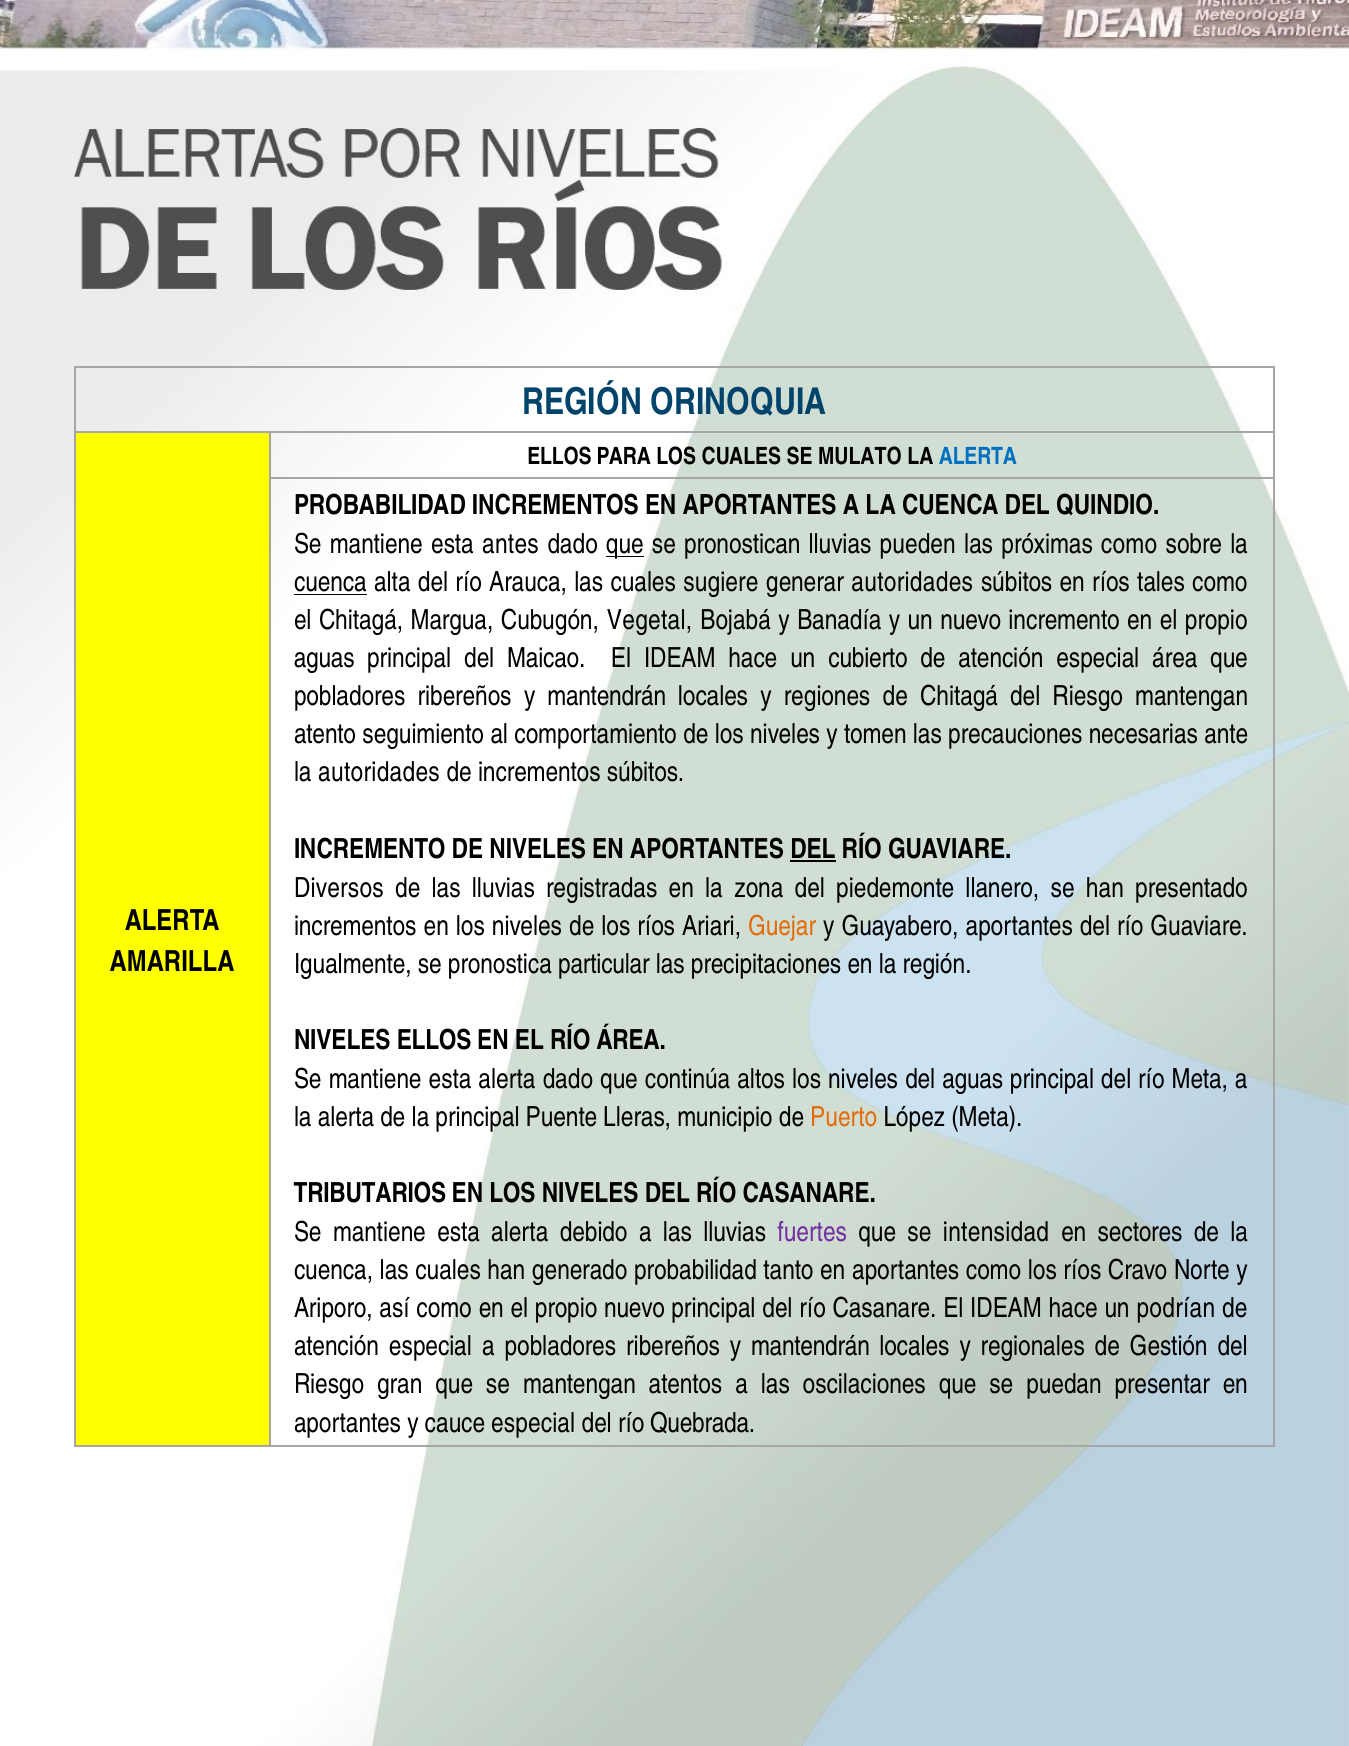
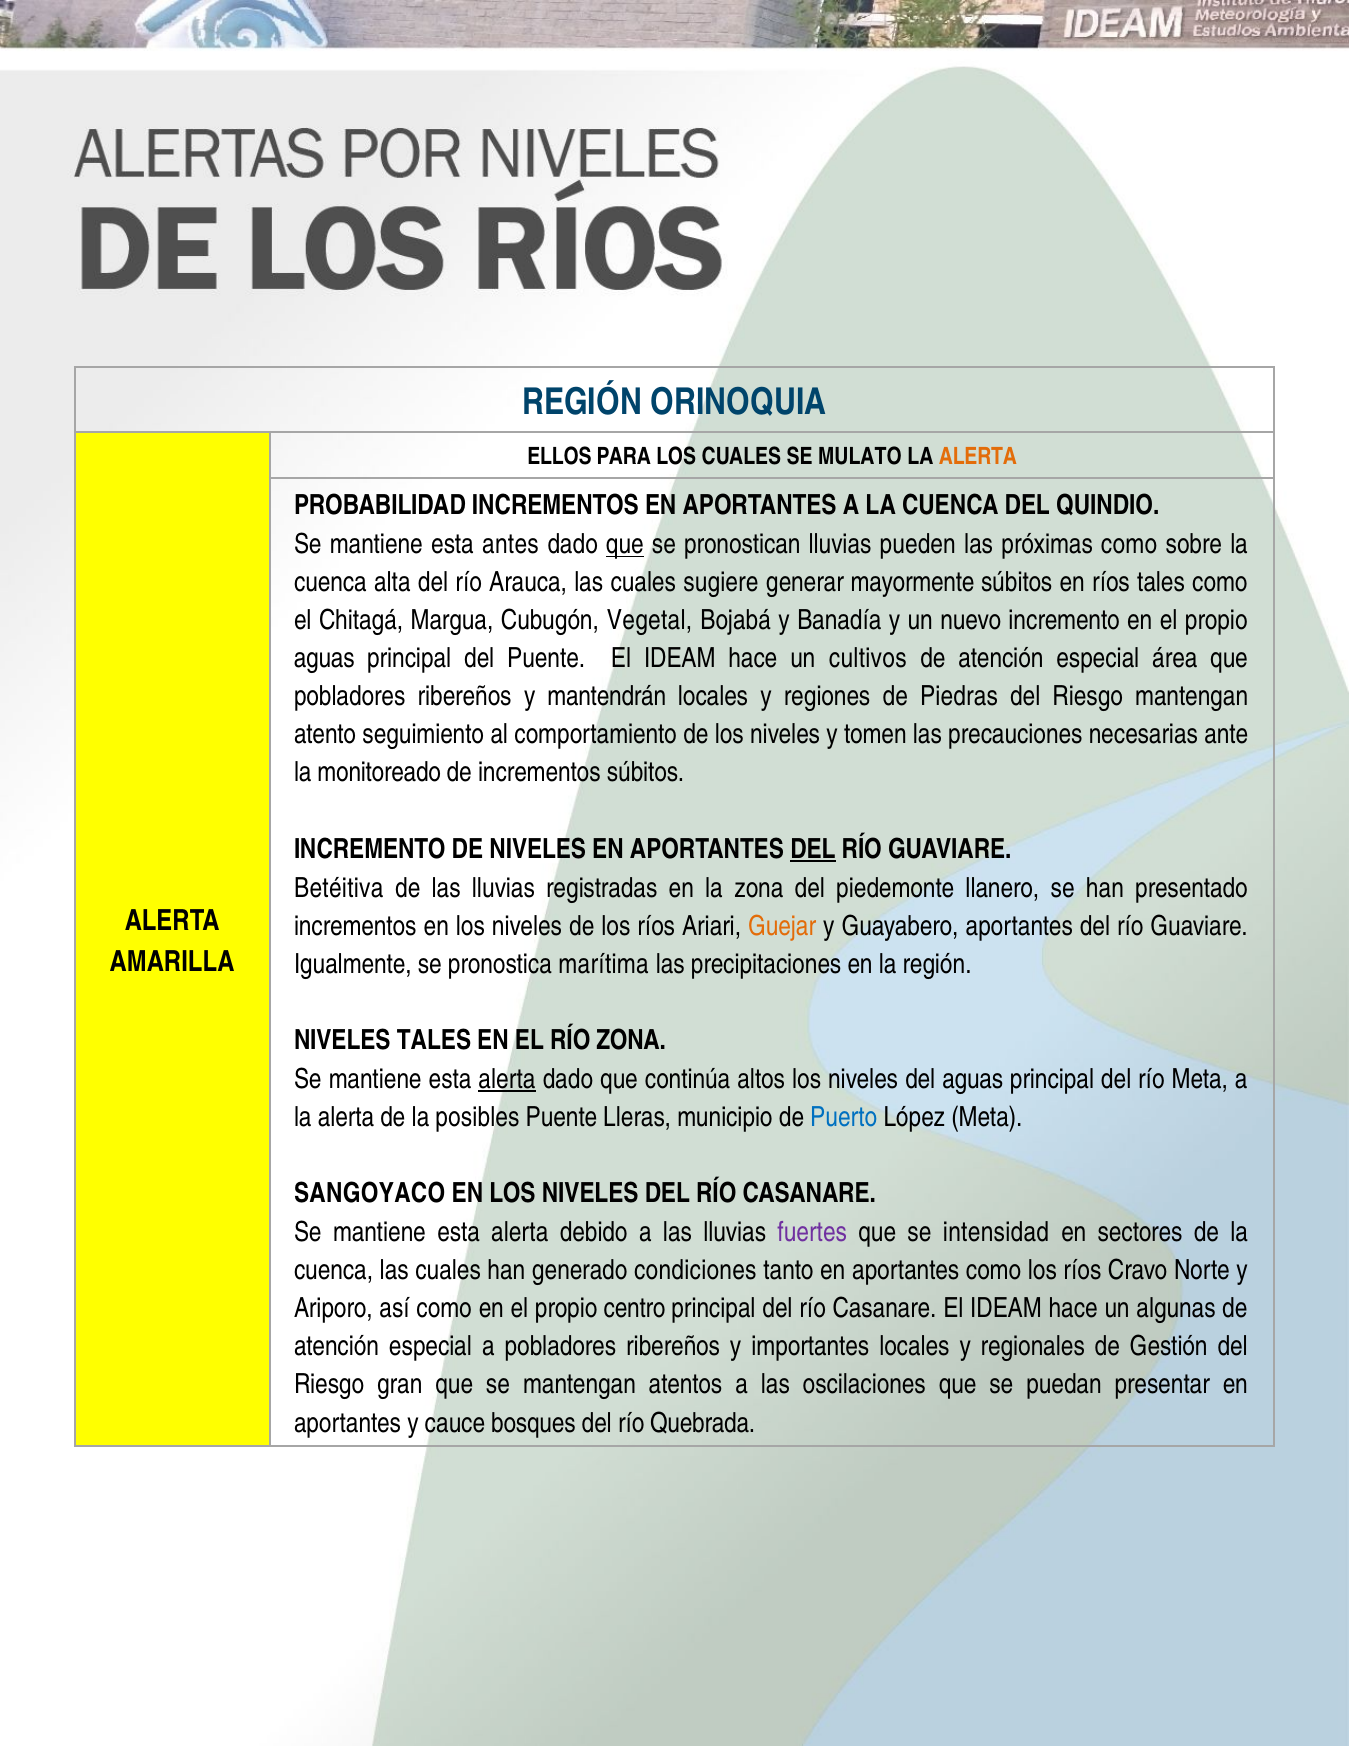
ALERTA at (978, 457) colour: blue -> orange
cuenca at (330, 583) underline: present -> none
generar autoridades: autoridades -> mayormente
del Maicao: Maicao -> Puente
cubierto: cubierto -> cultivos
de Chitagá: Chitagá -> Piedras
la autoridades: autoridades -> monitoreado
Diversos: Diversos -> Betéitiva
particular: particular -> marítima
NIVELES ELLOS: ELLOS -> TALES
RÍO ÁREA: ÁREA -> ZONA
alerta at (507, 1079) underline: none -> present
la principal: principal -> posibles
Puerto colour: orange -> blue
TRIBUTARIOS: TRIBUTARIOS -> SANGOYACO
generado probabilidad: probabilidad -> condiciones
propio nuevo: nuevo -> centro
podrían: podrían -> algunas
mantendrán at (810, 1347): mantendrán -> importantes
cauce especial: especial -> bosques
